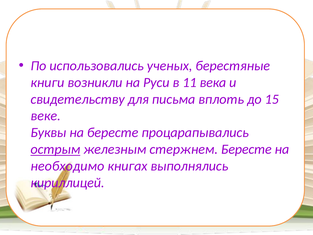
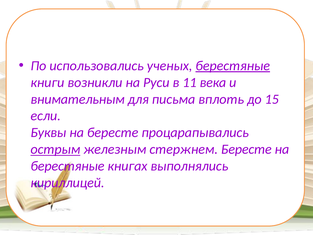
берестяные at (233, 66) underline: none -> present
свидетельству: свидетельству -> внимательным
веке: веке -> если
необходимо at (67, 166): необходимо -> берестяные
